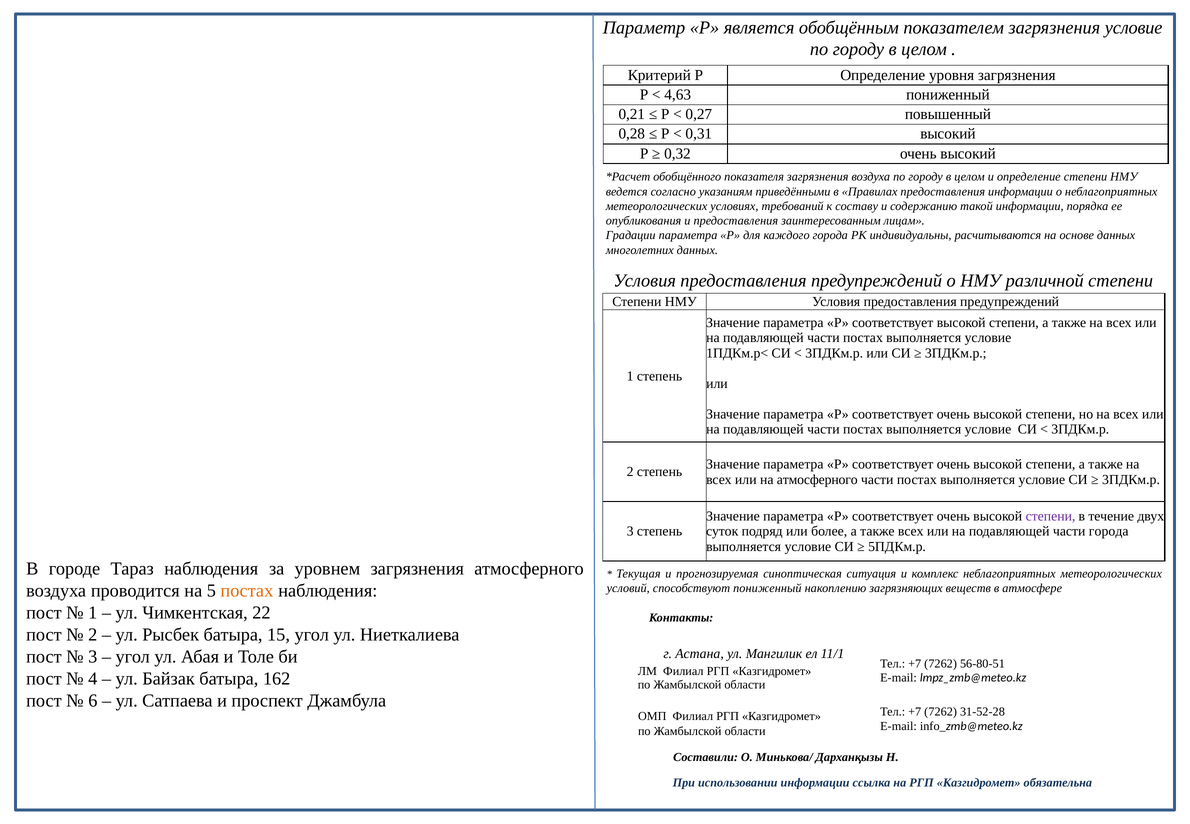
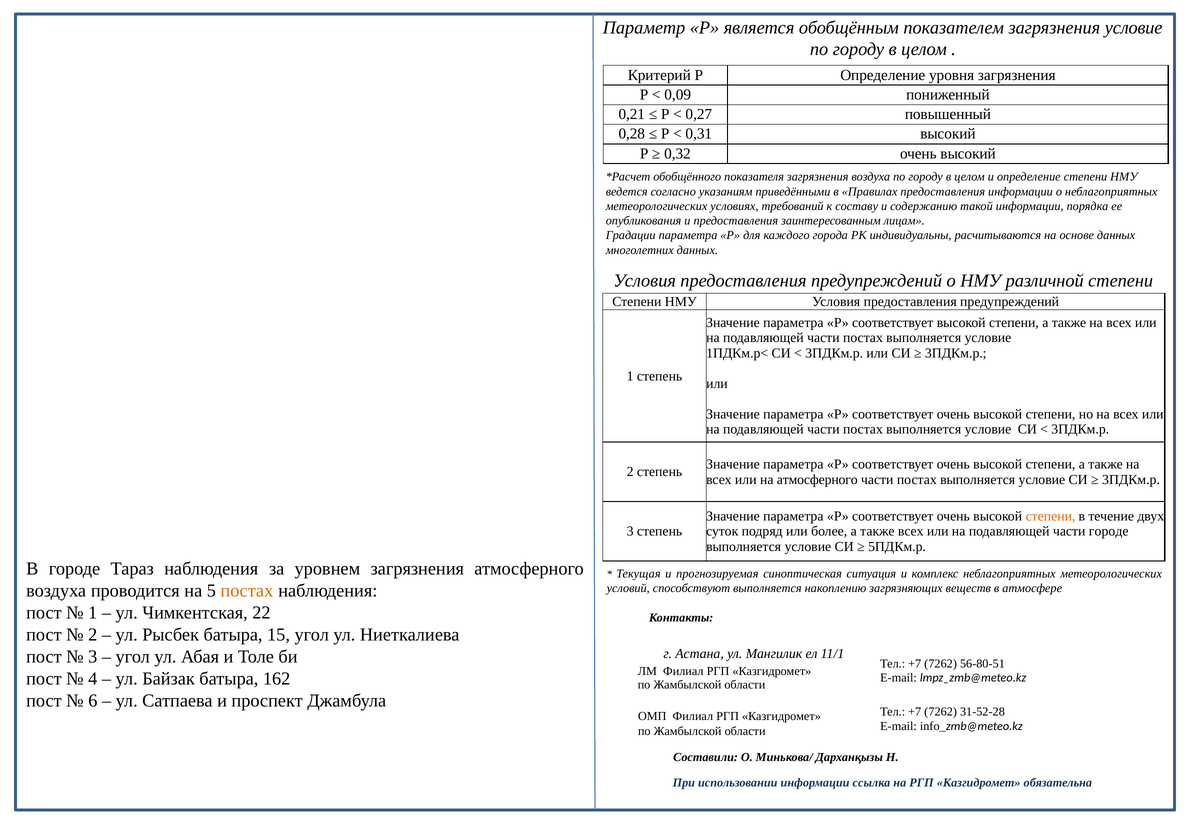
4,63: 4,63 -> 0,09
степени at (1051, 516) colour: purple -> orange
части города: города -> городе
способствуют пониженный: пониженный -> выполняется
